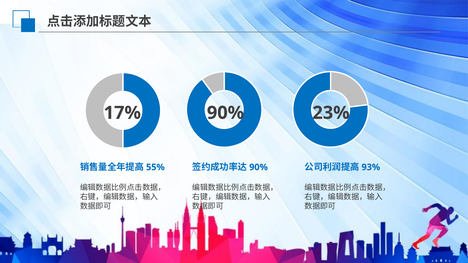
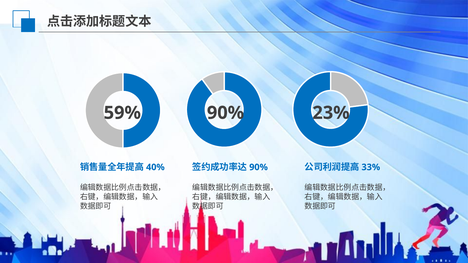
17%: 17% -> 59%
55%: 55% -> 40%
93%: 93% -> 33%
